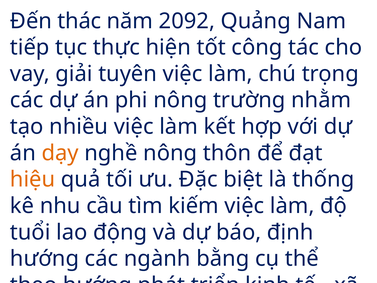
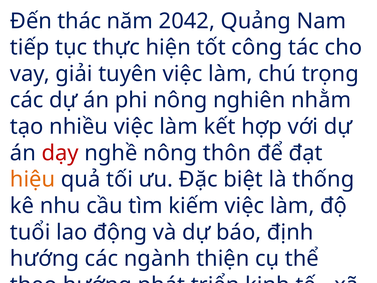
2092: 2092 -> 2042
trường: trường -> nghiên
dạy colour: orange -> red
bằng: bằng -> thiện
